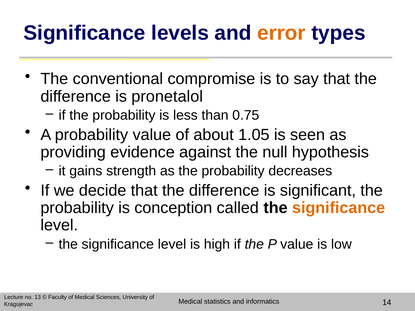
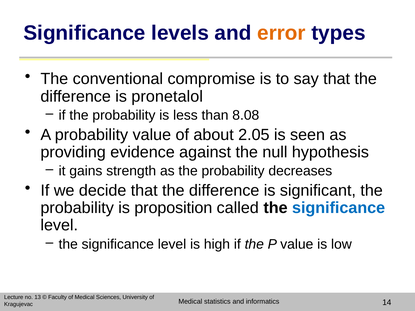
0.75: 0.75 -> 8.08
1.05: 1.05 -> 2.05
conception: conception -> proposition
significance at (339, 208) colour: orange -> blue
